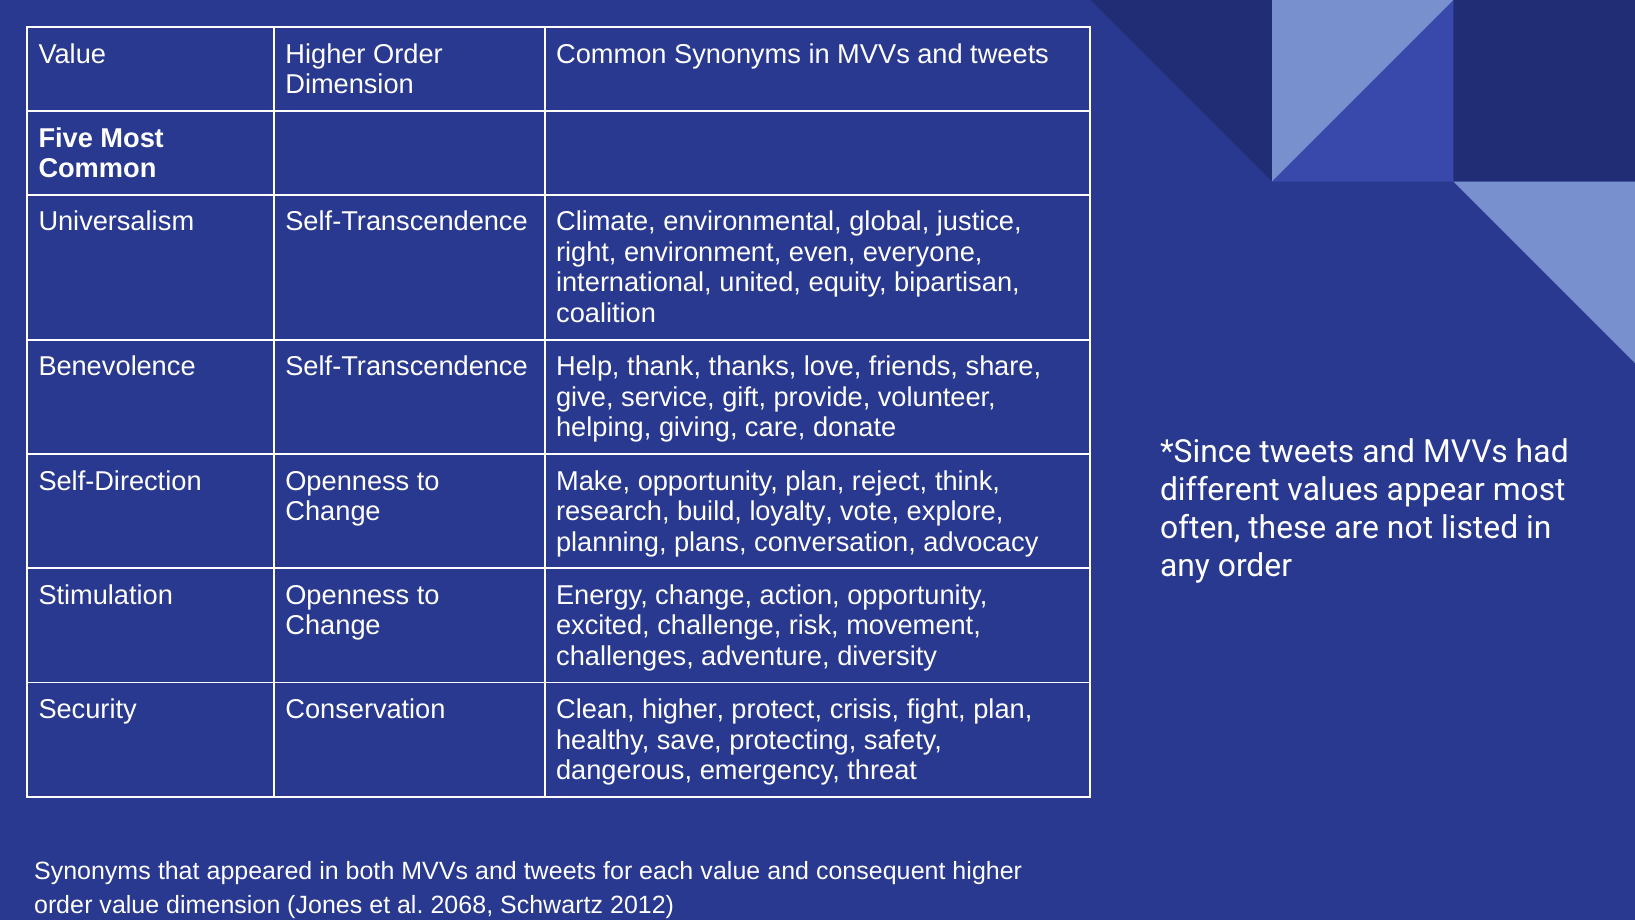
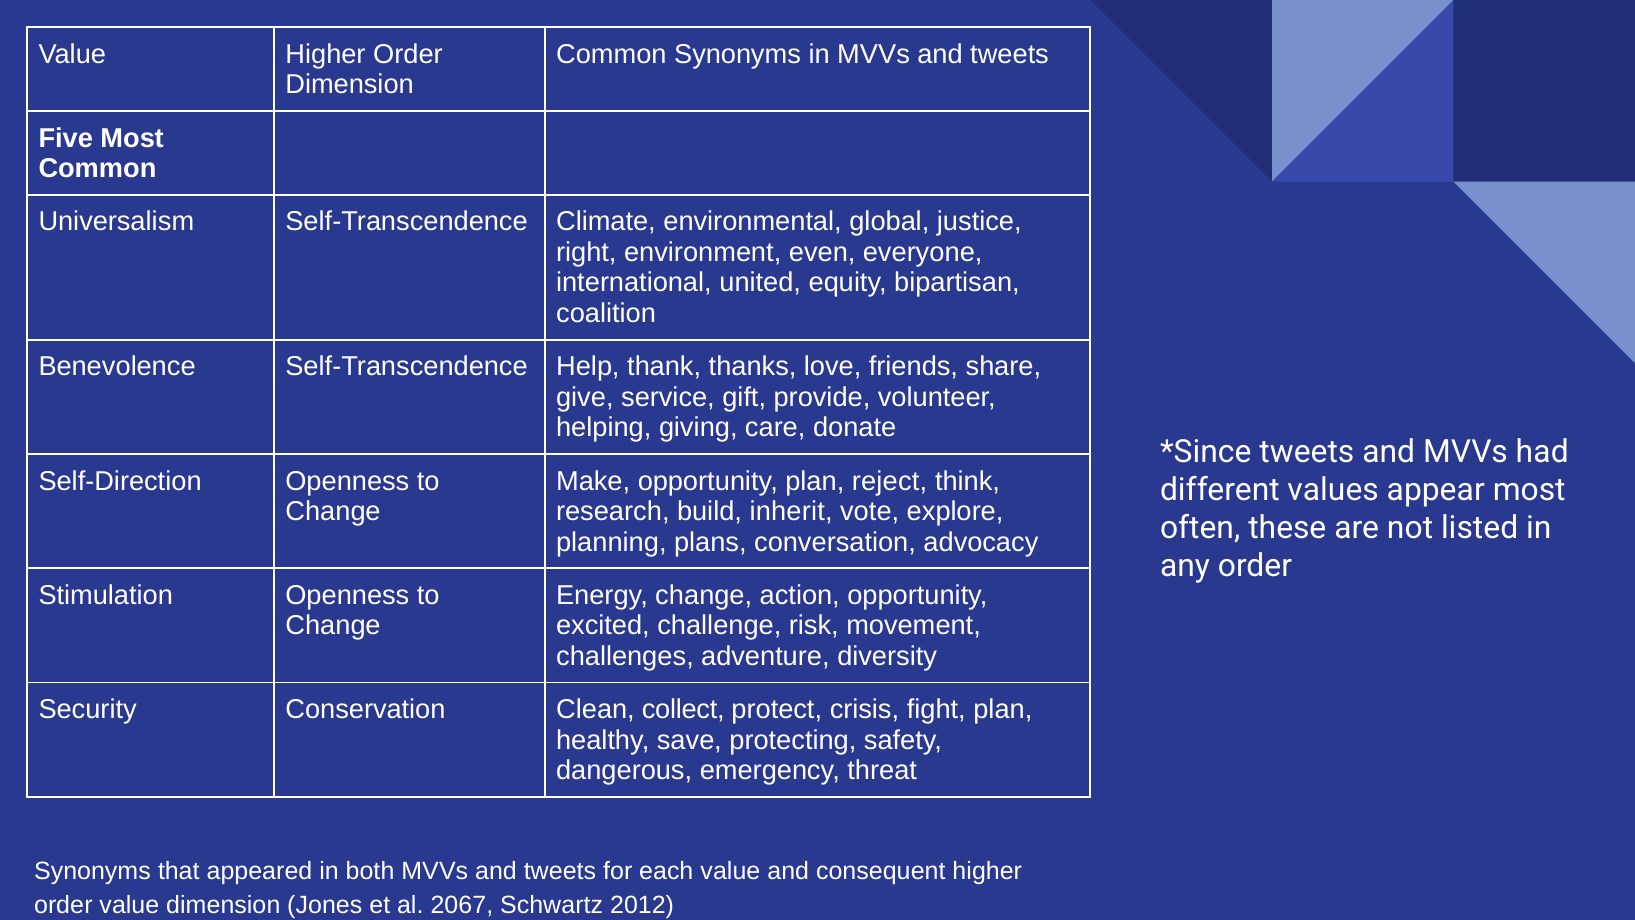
loyalty: loyalty -> inherit
Clean higher: higher -> collect
2068: 2068 -> 2067
